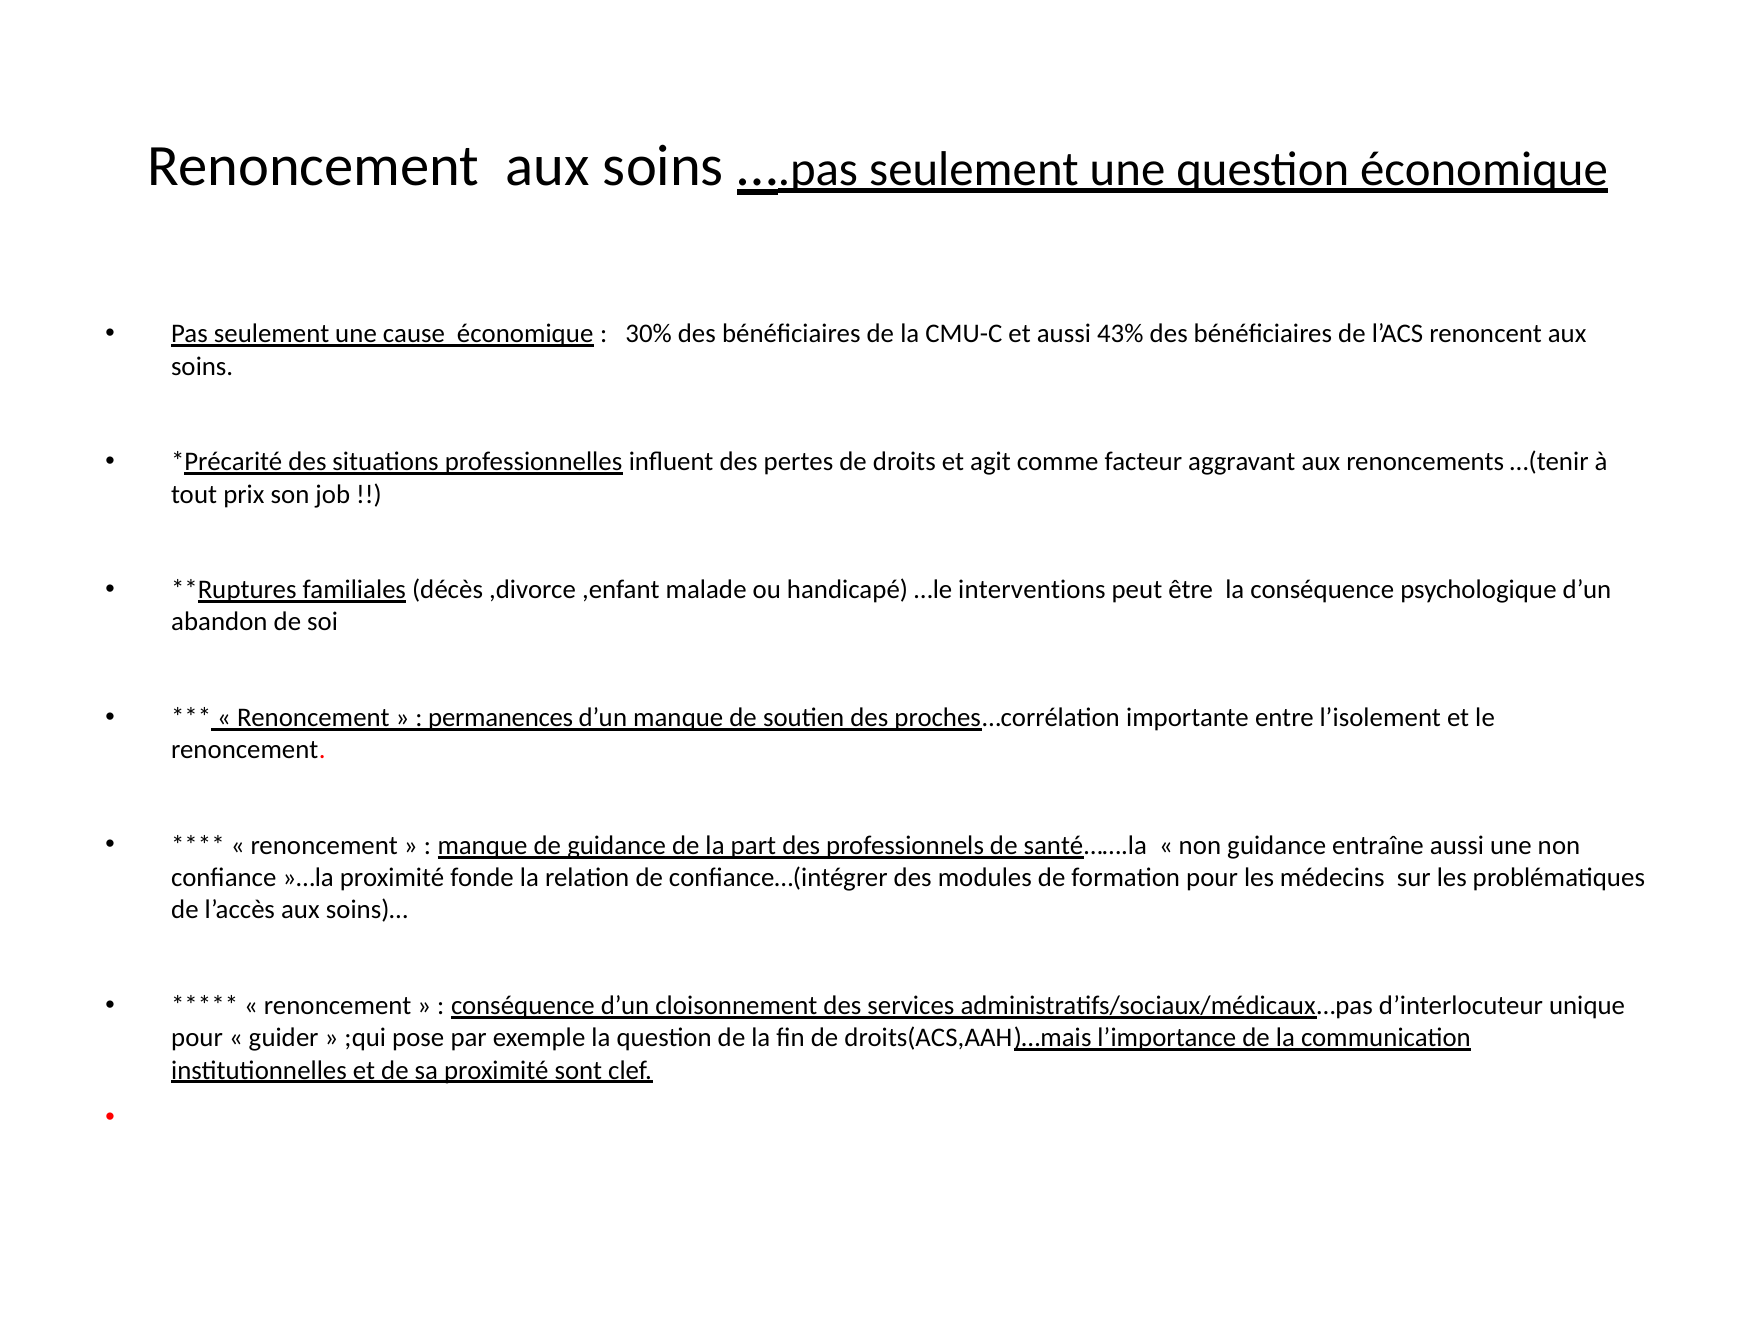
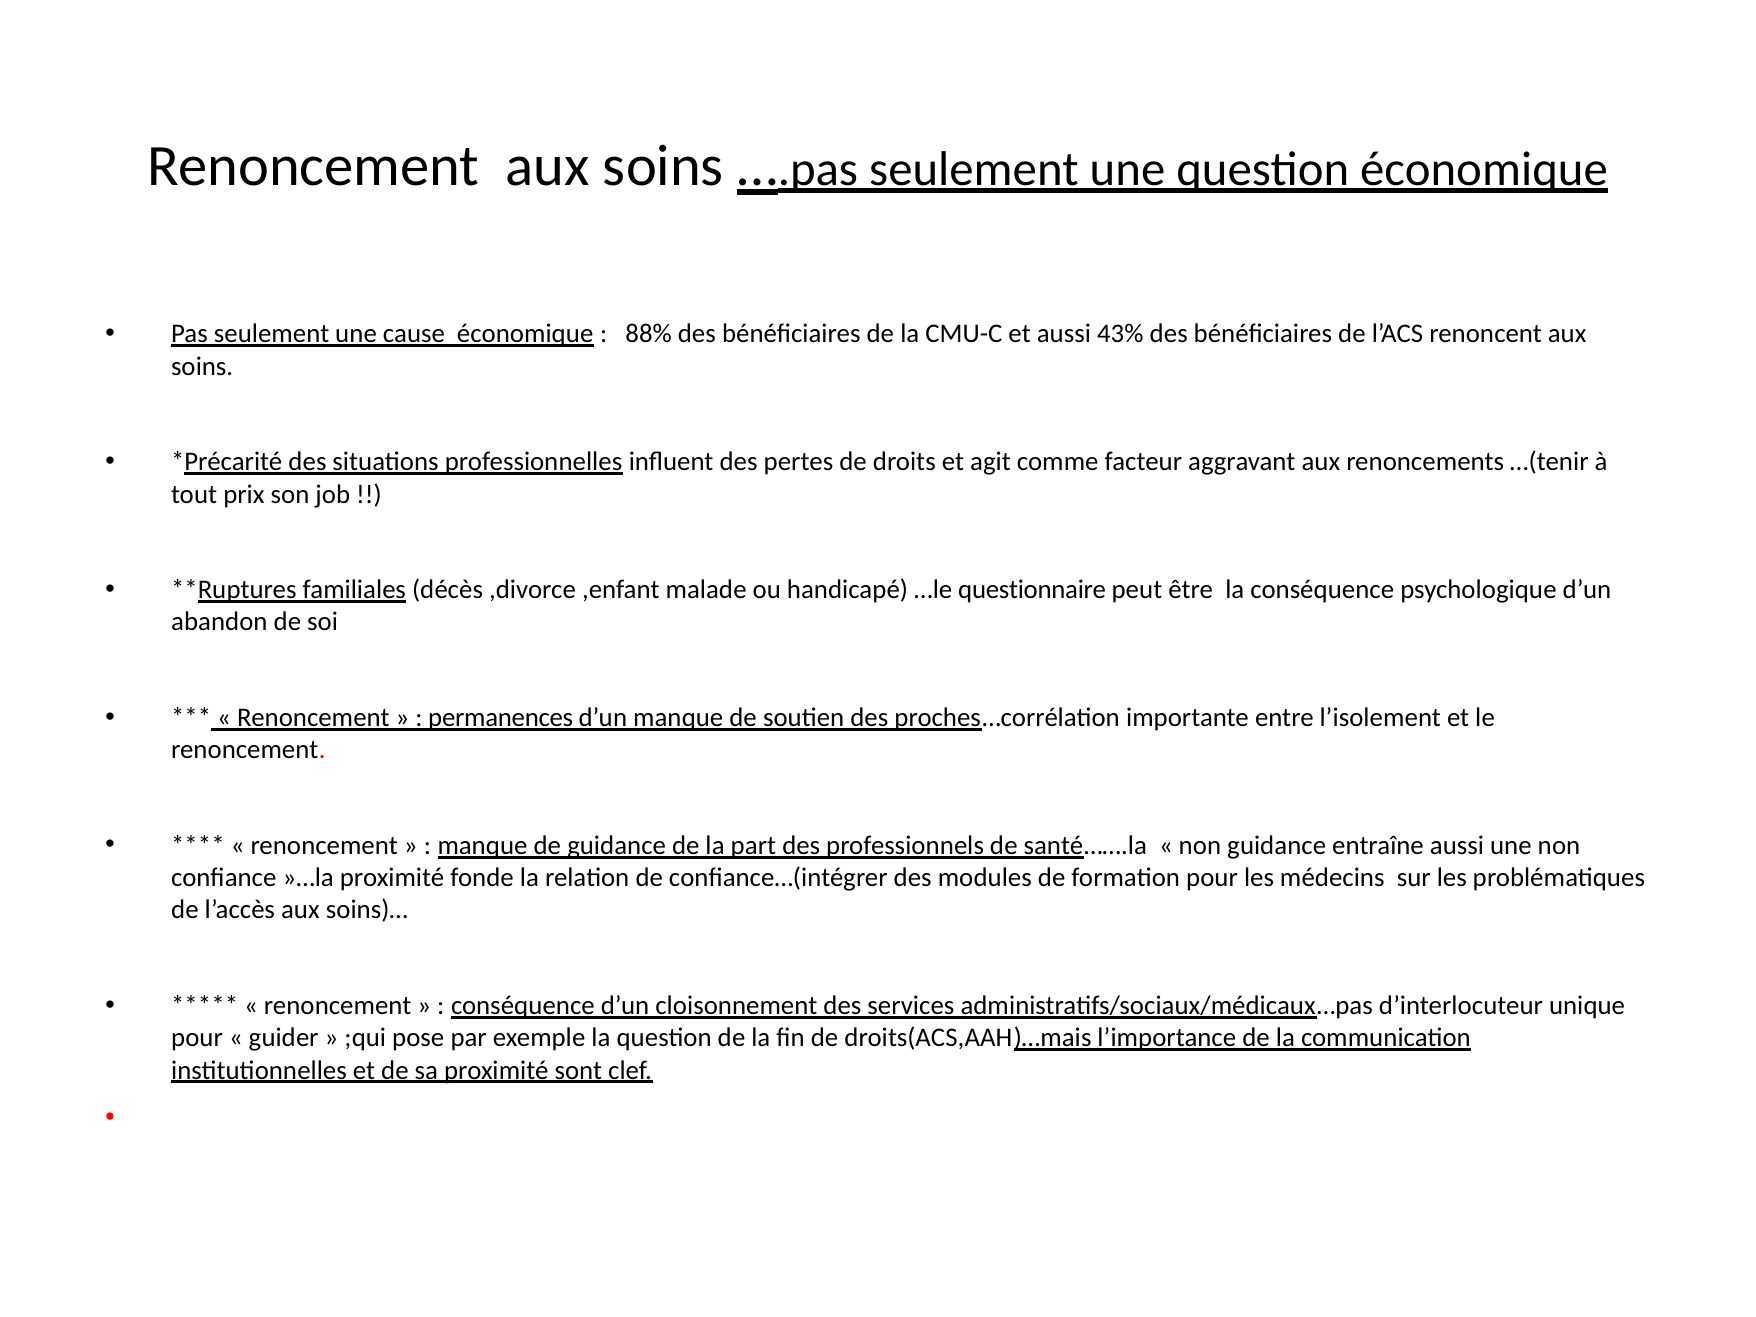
30%: 30% -> 88%
interventions: interventions -> questionnaire
